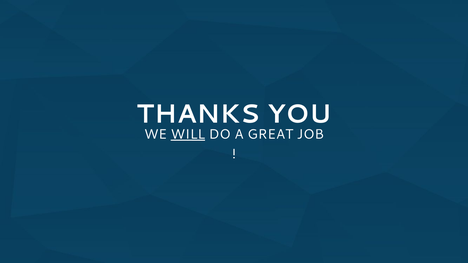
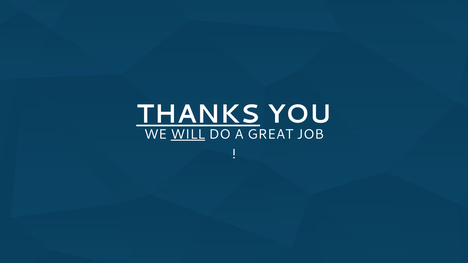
THANKS underline: none -> present
